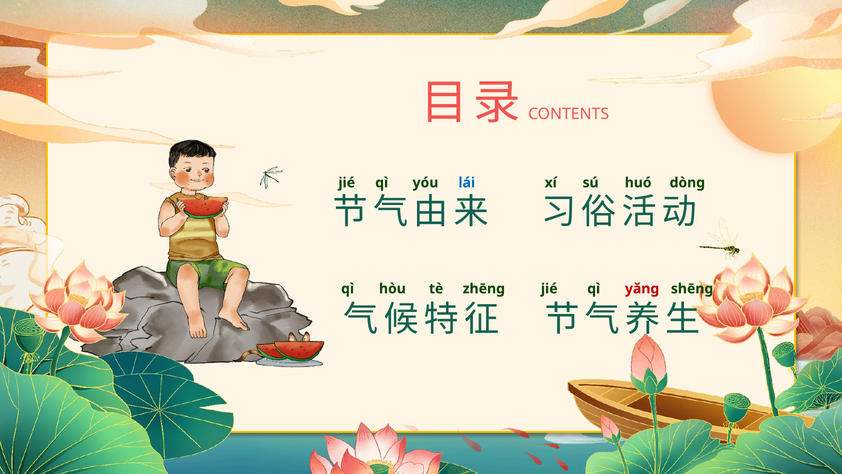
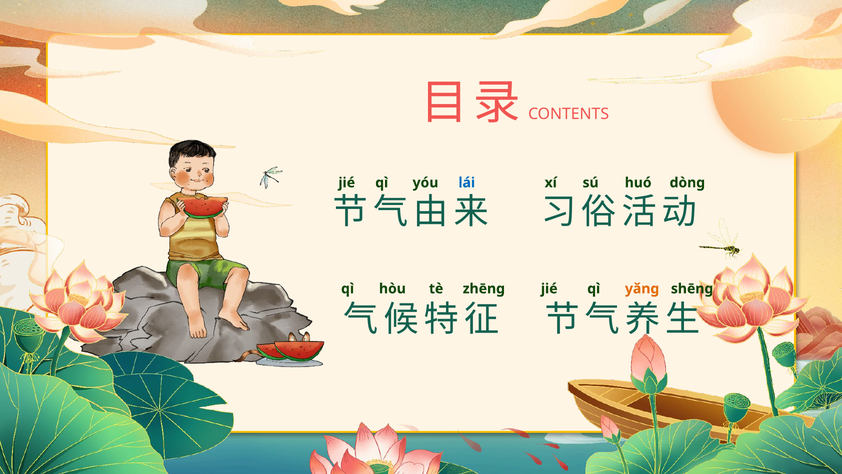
yǎng colour: red -> orange
